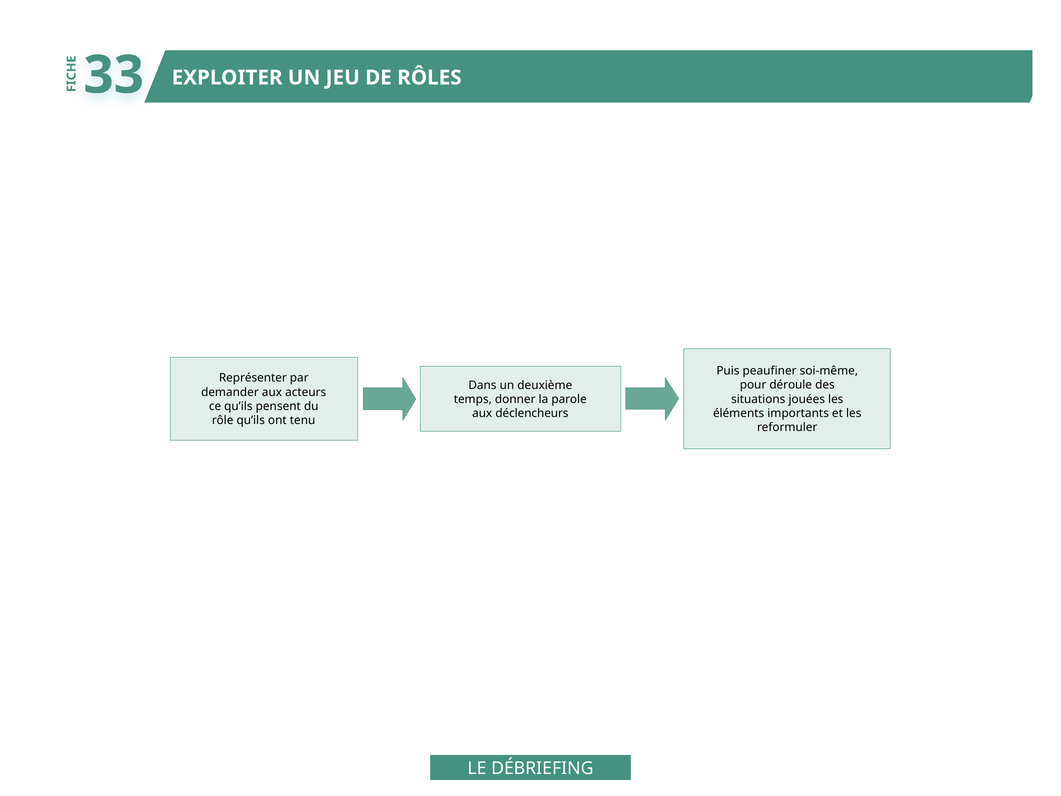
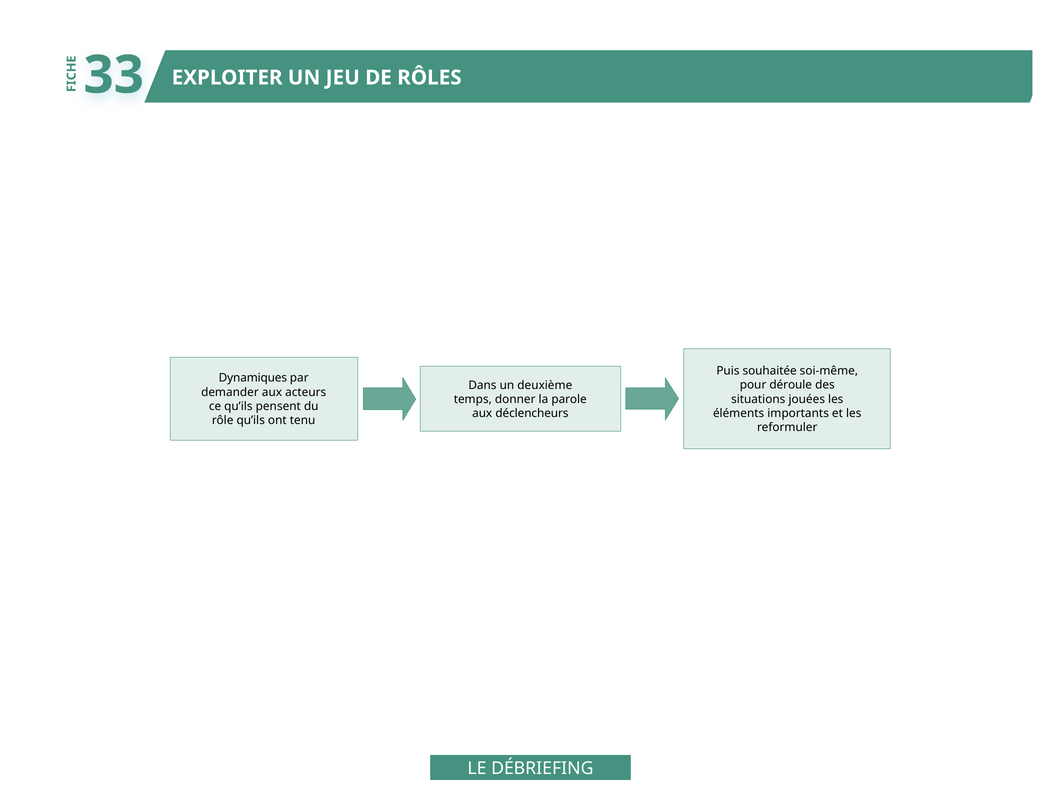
peaufiner: peaufiner -> souhaitée
Représenter: Représenter -> Dynamiques
